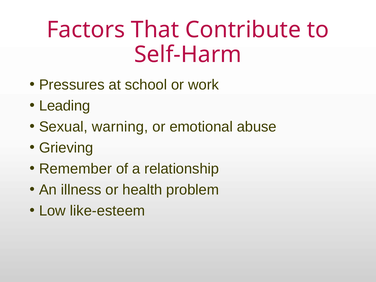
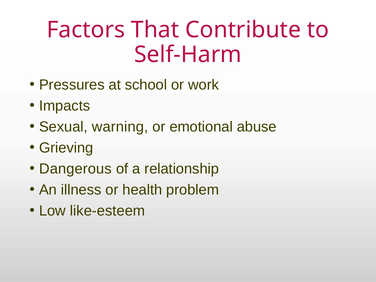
Leading: Leading -> Impacts
Remember: Remember -> Dangerous
